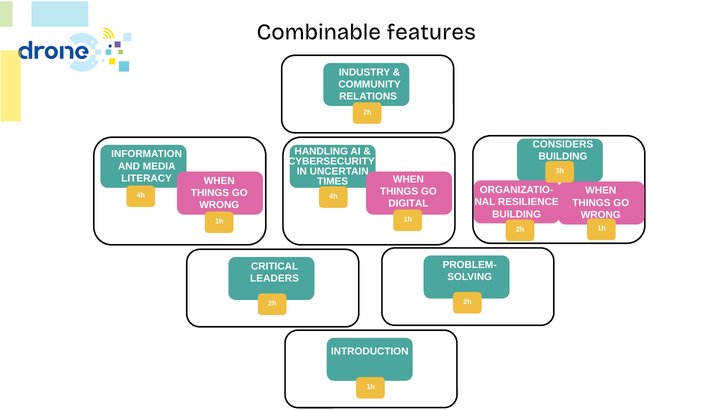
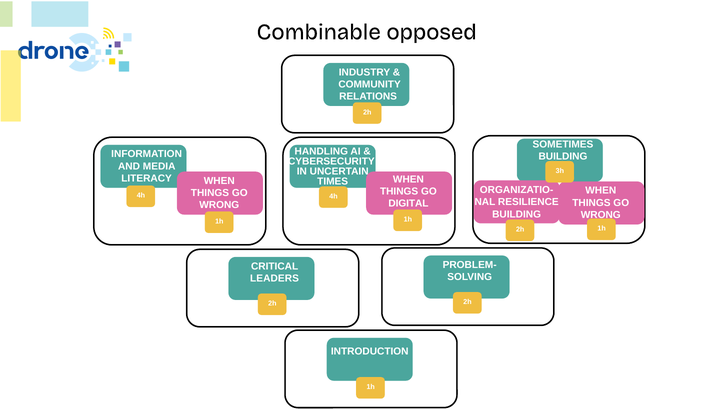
features: features -> opposed
CONSIDERS: CONSIDERS -> SOMETIMES
